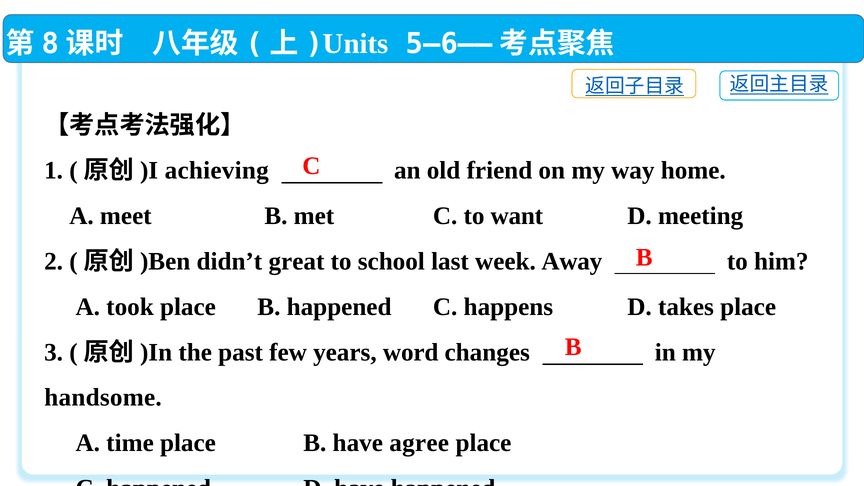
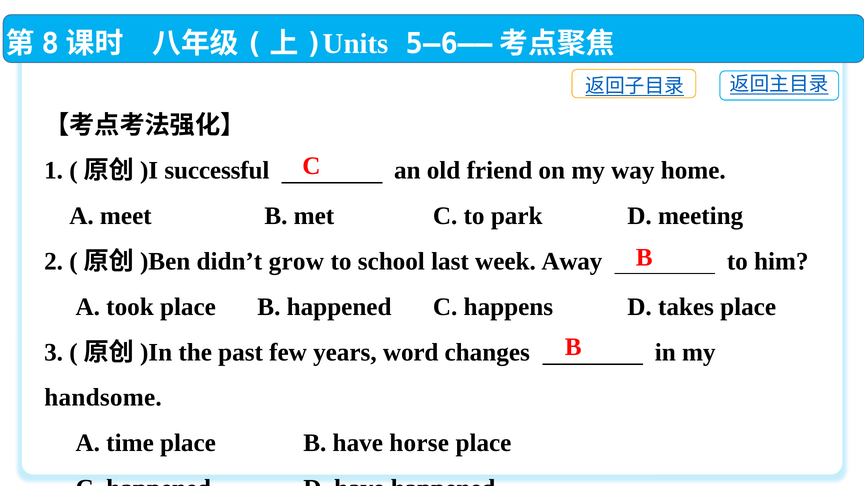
achieving: achieving -> successful
want: want -> park
great: great -> grow
agree: agree -> horse
